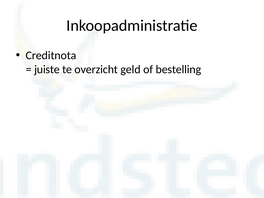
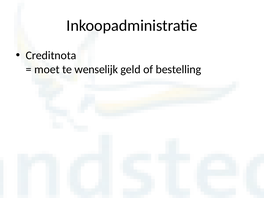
juiste: juiste -> moet
overzicht: overzicht -> wenselijk
